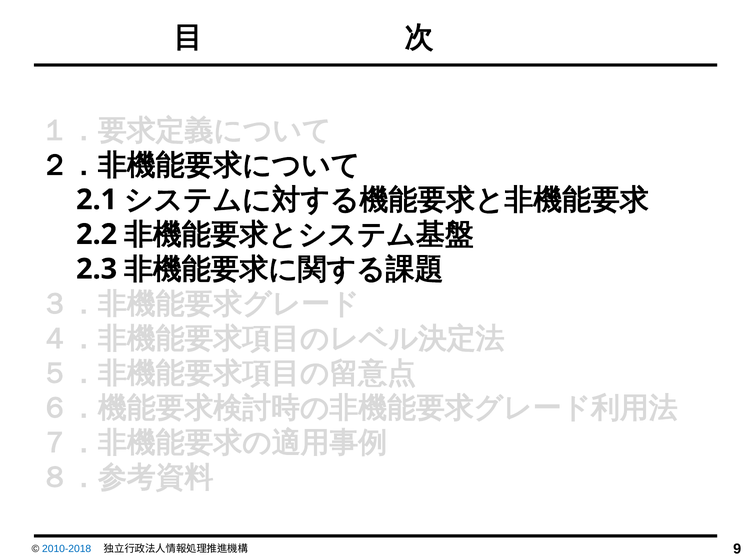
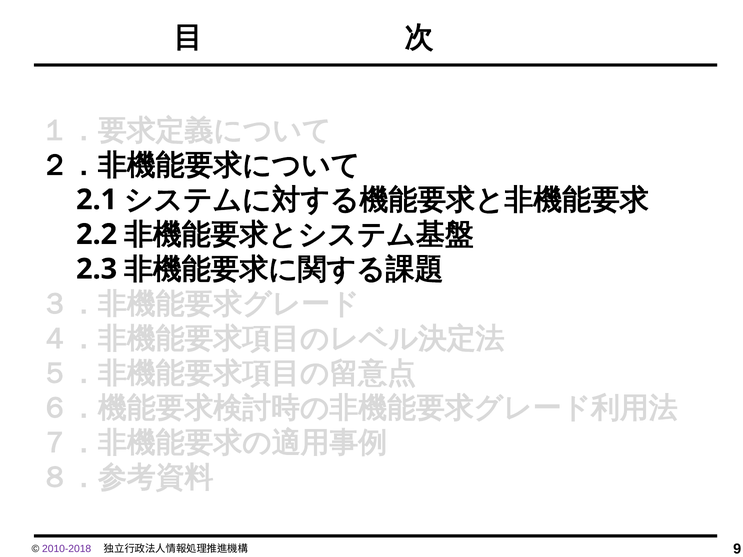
2010-2018 colour: blue -> purple
